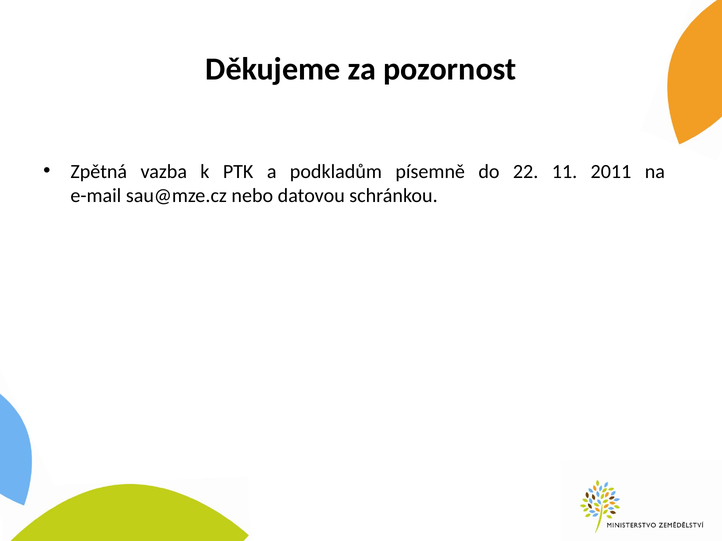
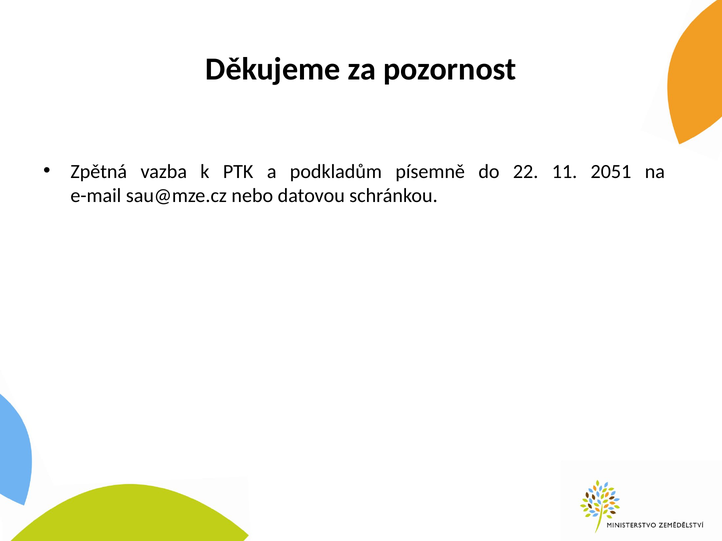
2011: 2011 -> 2051
